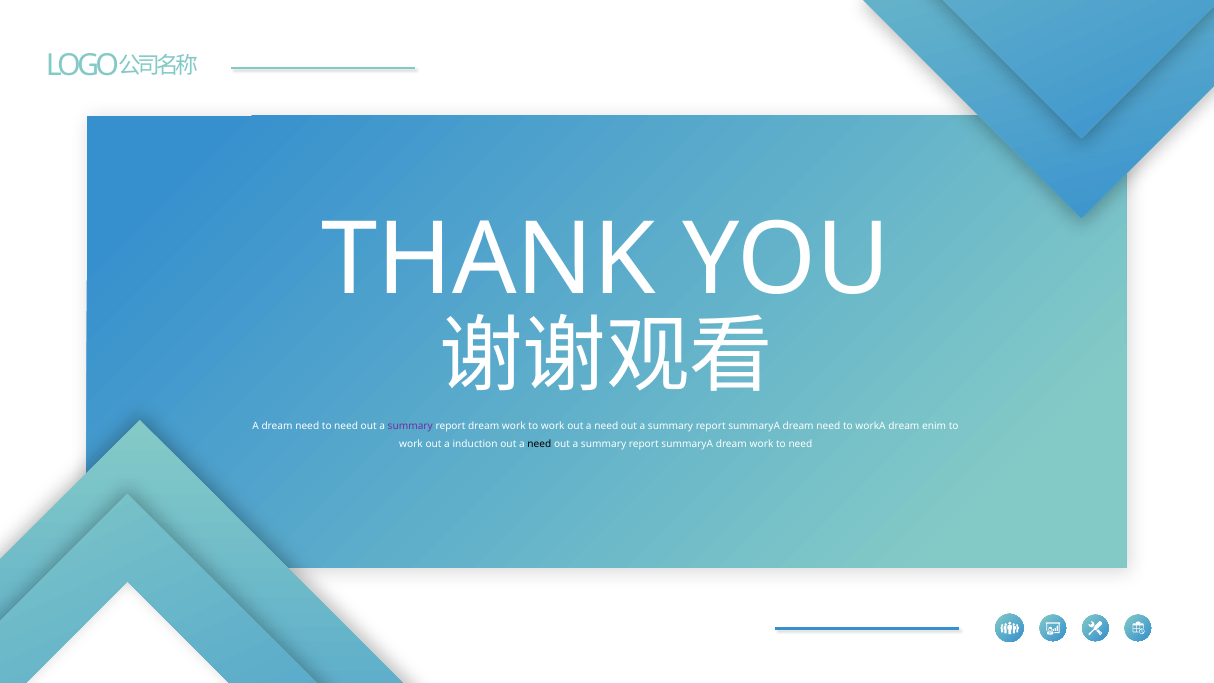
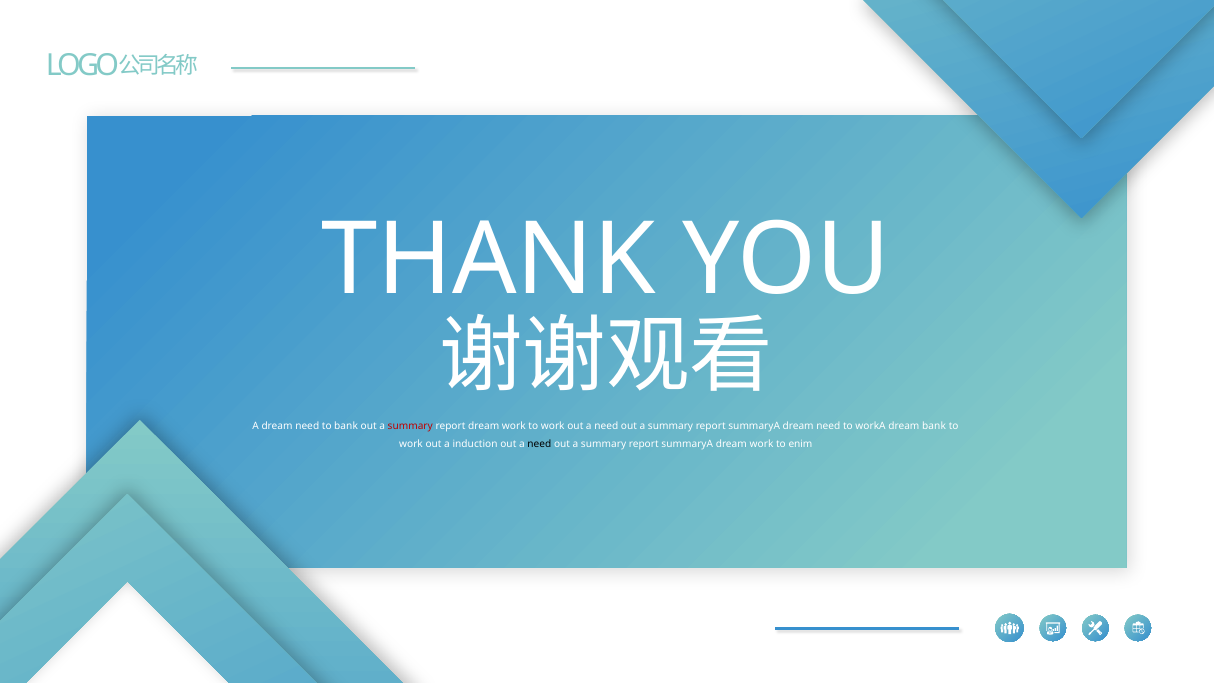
need to need: need -> bank
summary at (410, 426) colour: purple -> red
dream enim: enim -> bank
need at (800, 444): need -> enim
